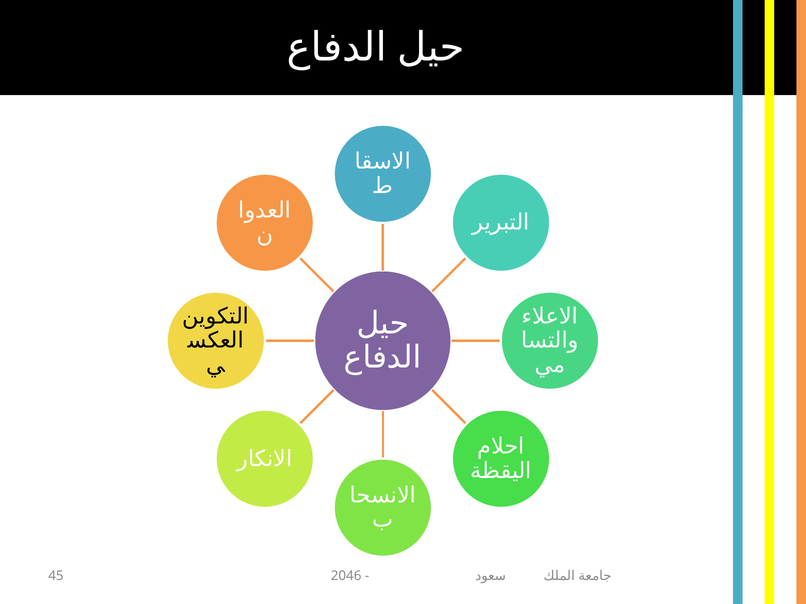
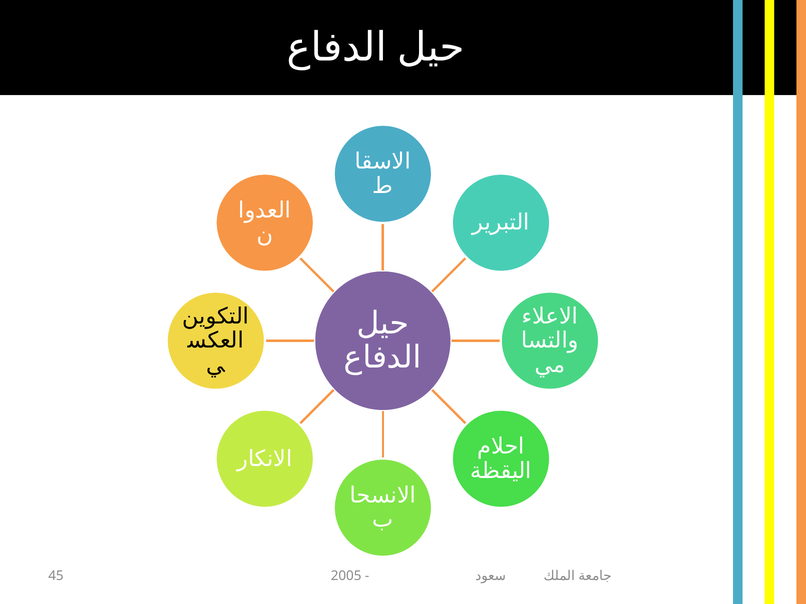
2046: 2046 -> 2005
